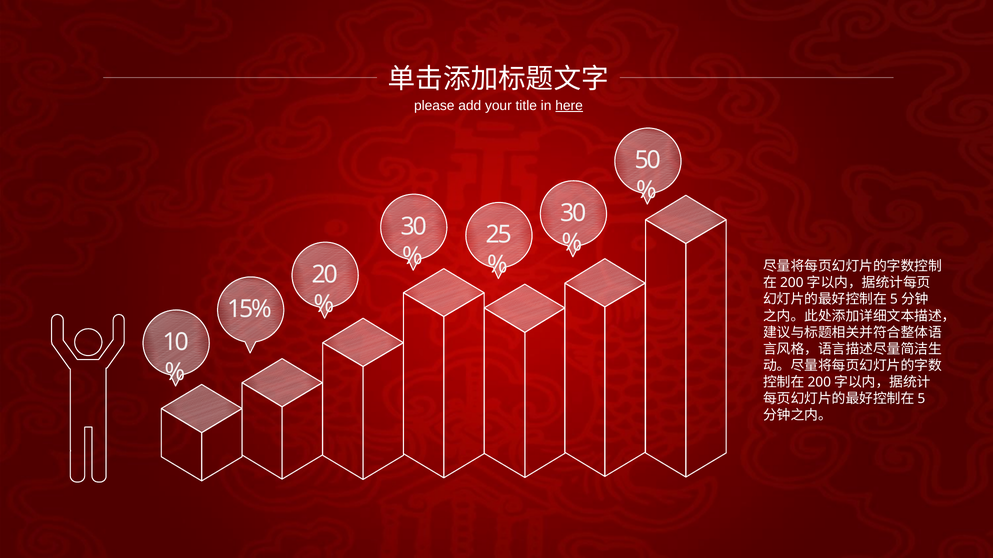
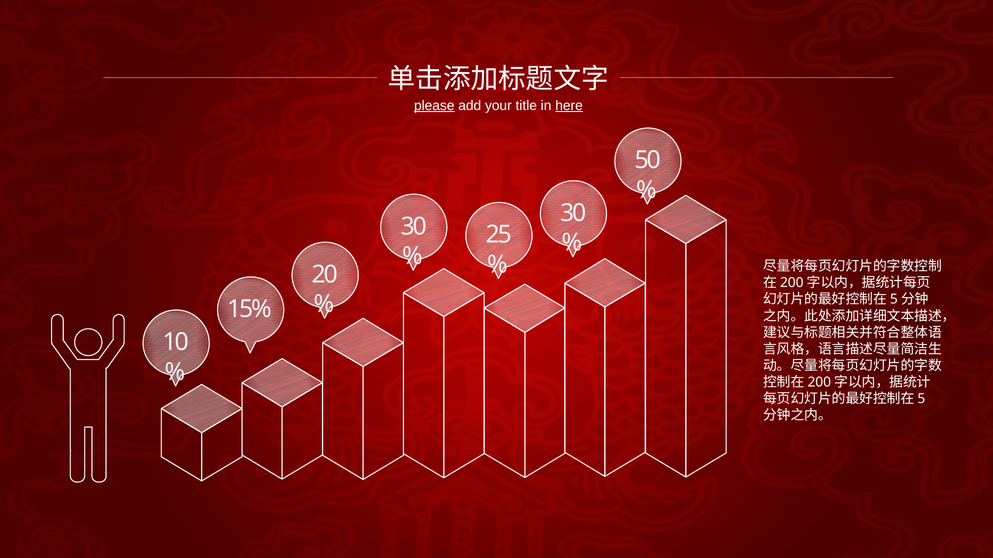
please underline: none -> present
